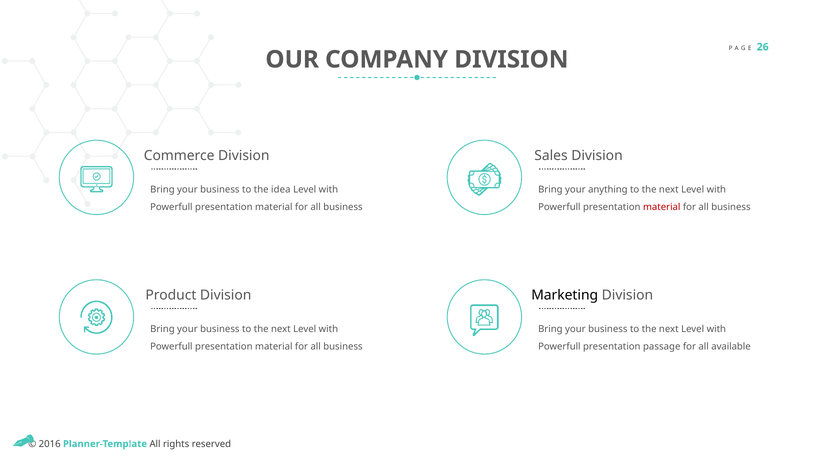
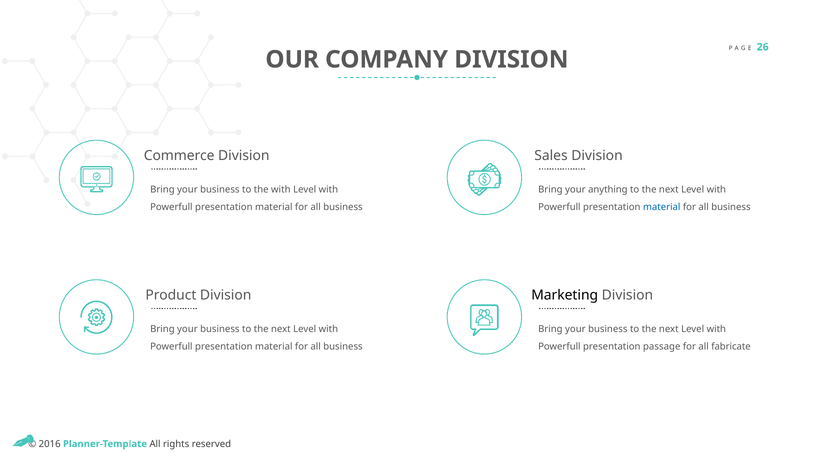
the idea: idea -> with
material at (662, 207) colour: red -> blue
available: available -> fabricate
